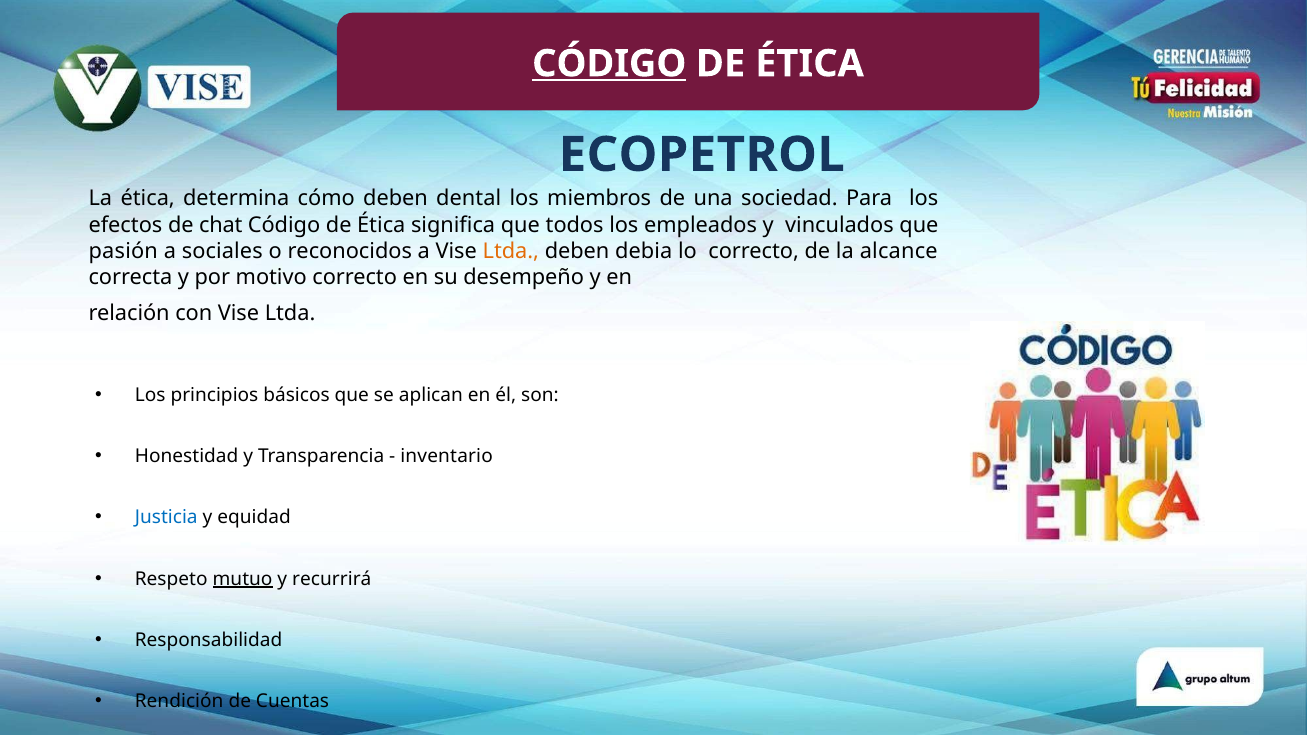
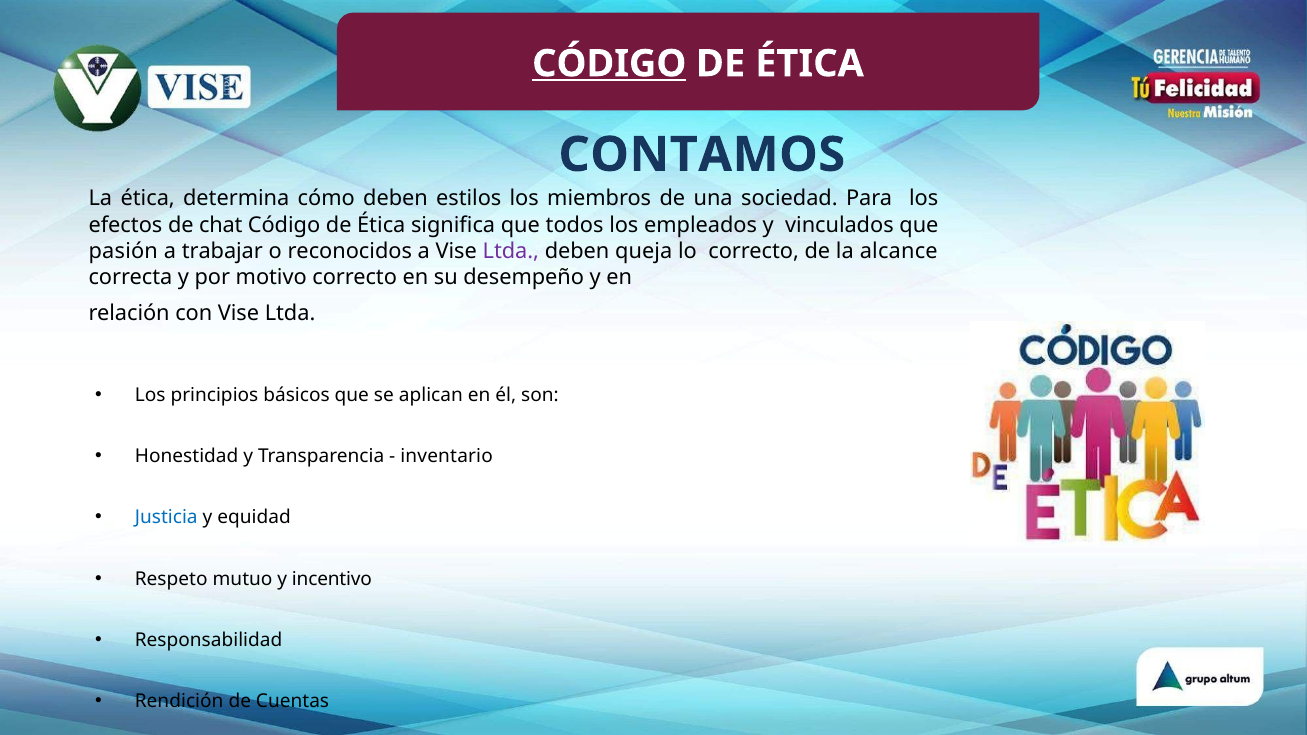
ECOPETROL: ECOPETROL -> CONTAMOS
dental: dental -> estilos
sociales: sociales -> trabajar
Ltda at (511, 251) colour: orange -> purple
debia: debia -> queja
mutuo underline: present -> none
recurrirá: recurrirá -> incentivo
